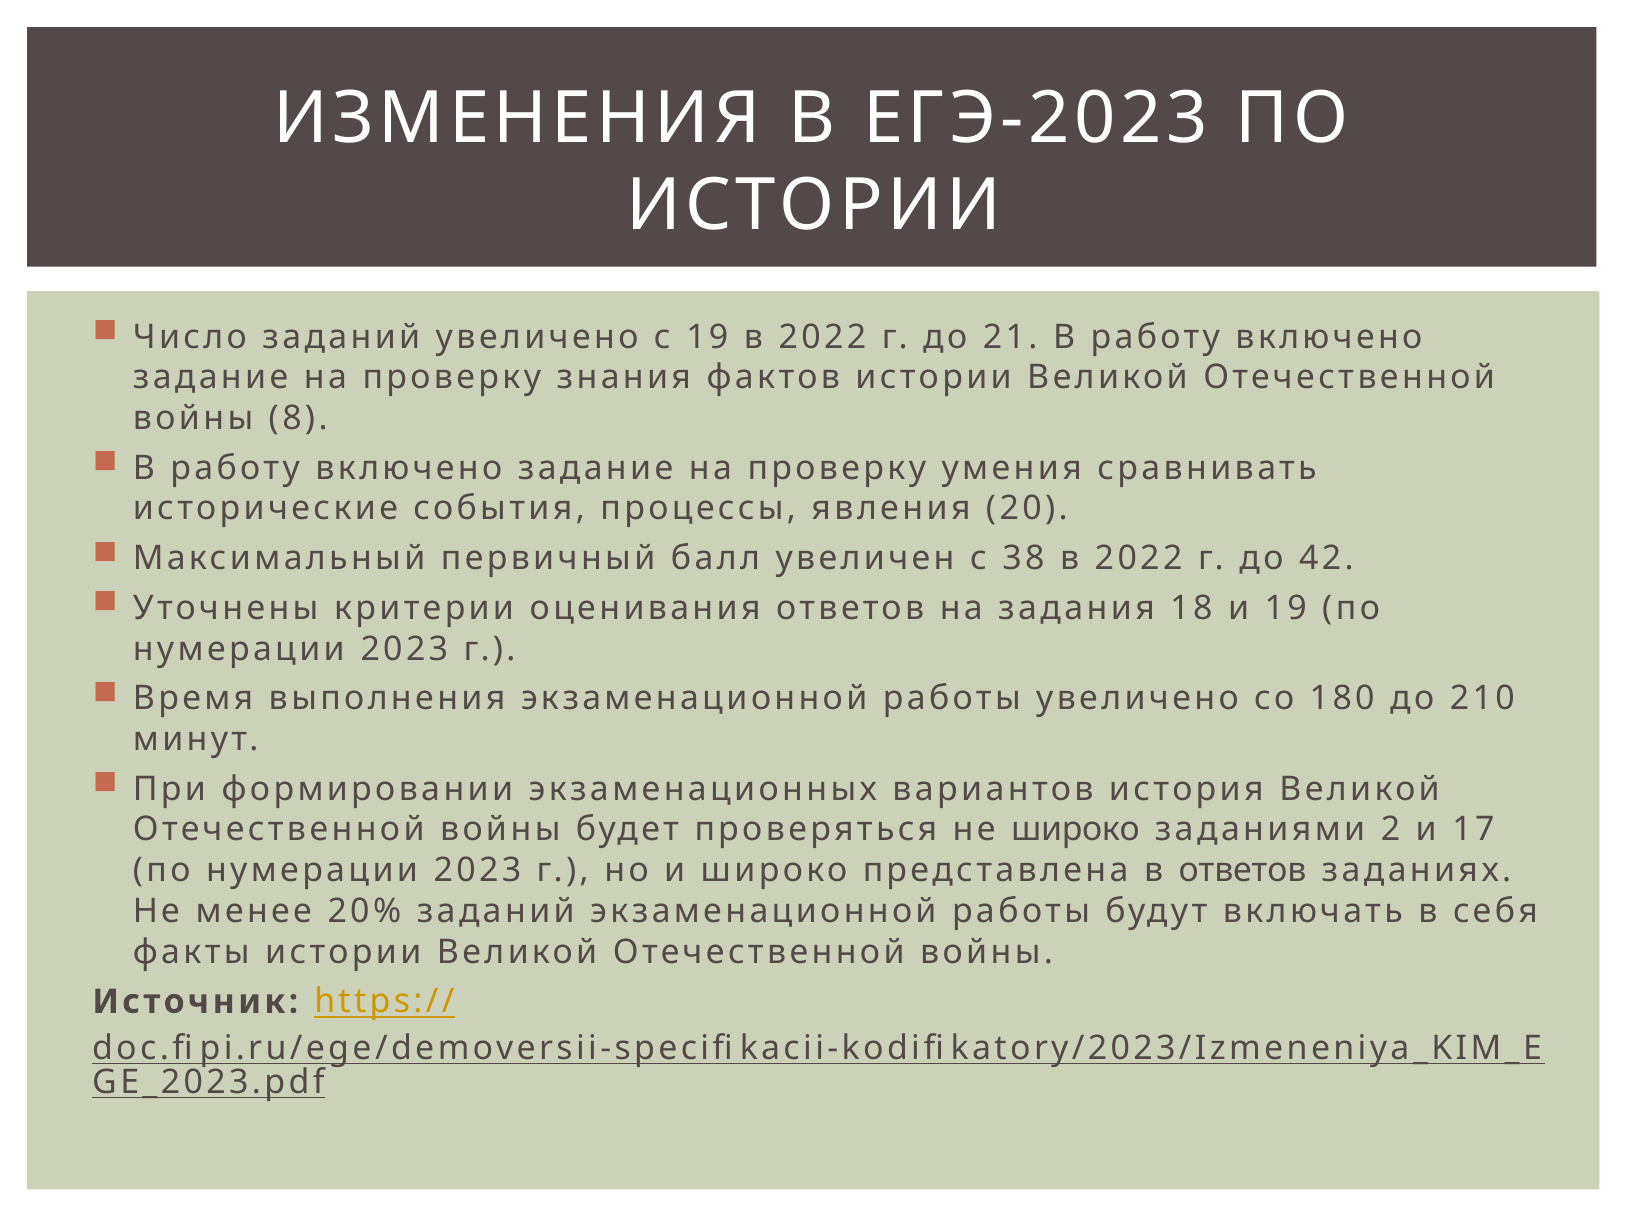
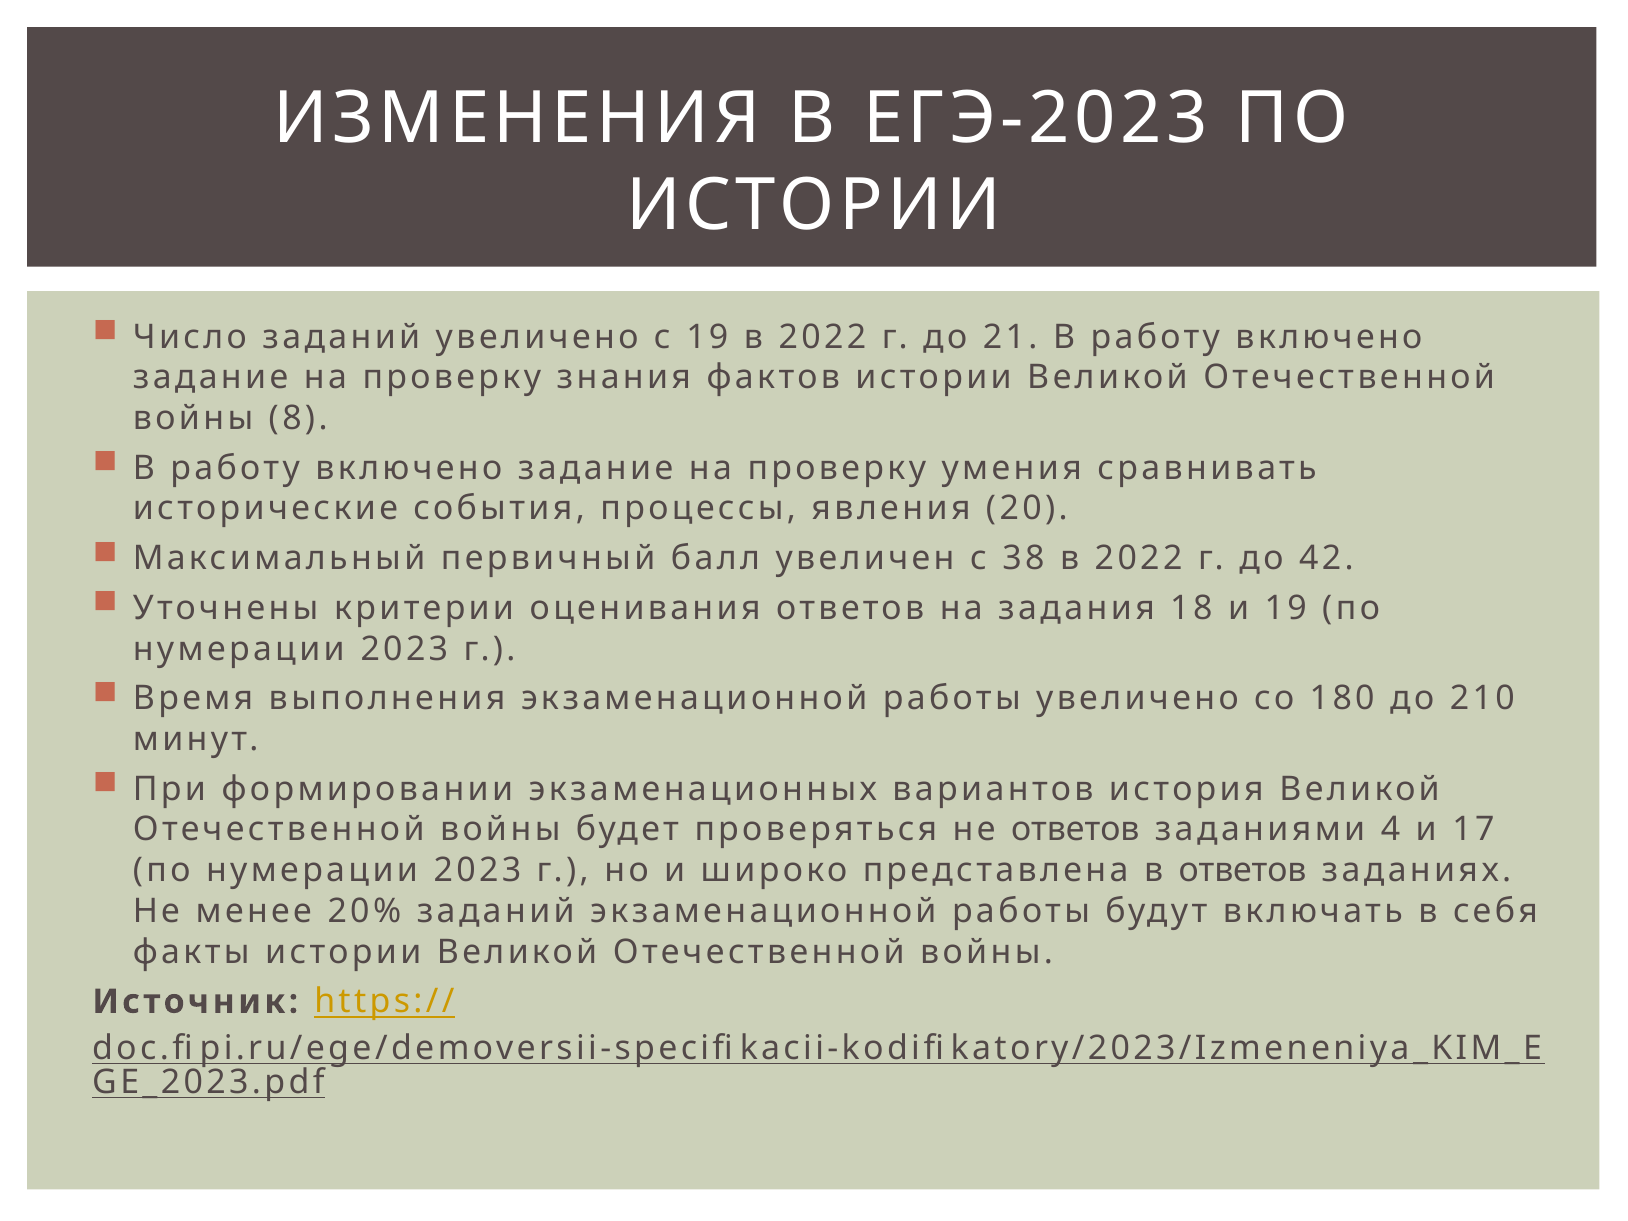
не широко: широко -> ответов
2: 2 -> 4
